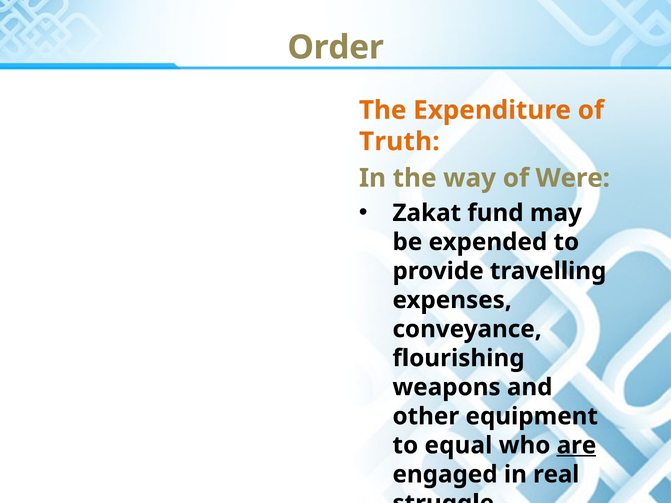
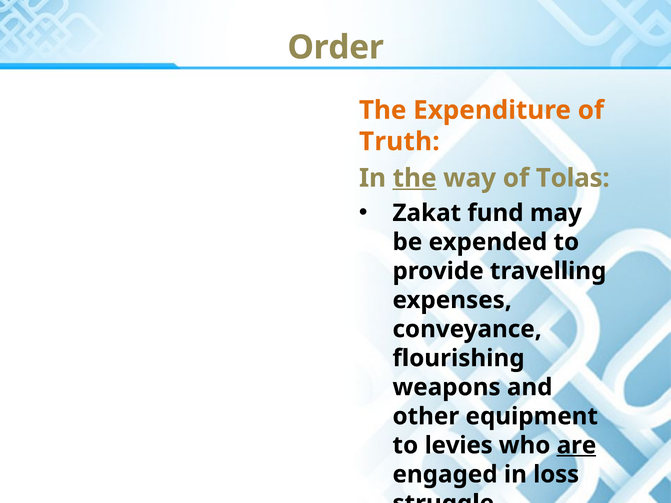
the at (415, 178) underline: none -> present
Were: Were -> Tolas
equal: equal -> levies
real: real -> loss
